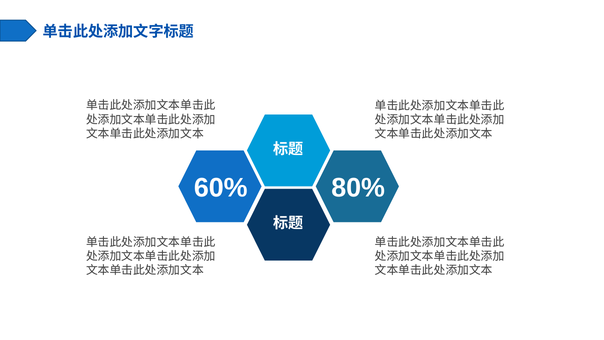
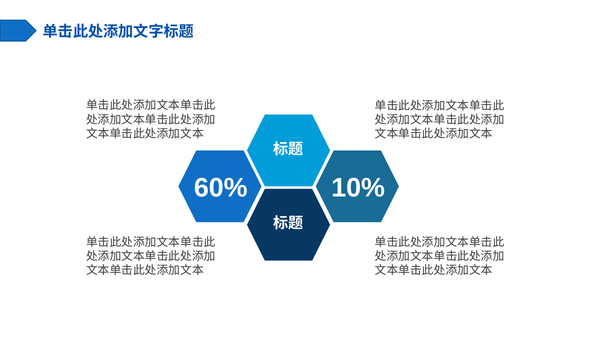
80%: 80% -> 10%
